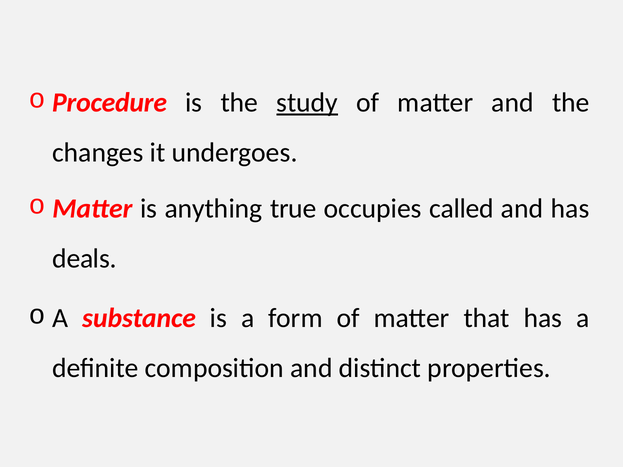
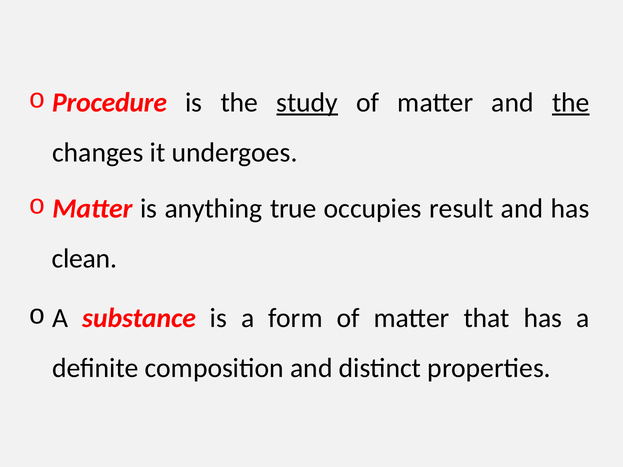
the at (571, 103) underline: none -> present
called: called -> result
deals: deals -> clean
